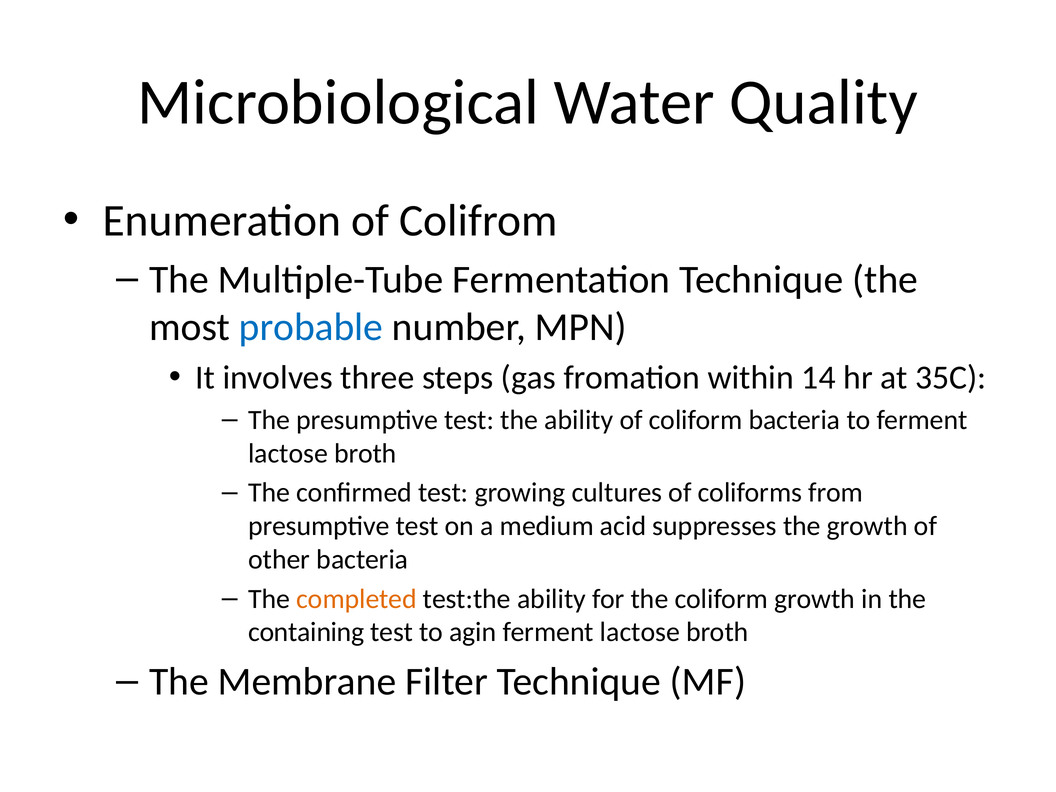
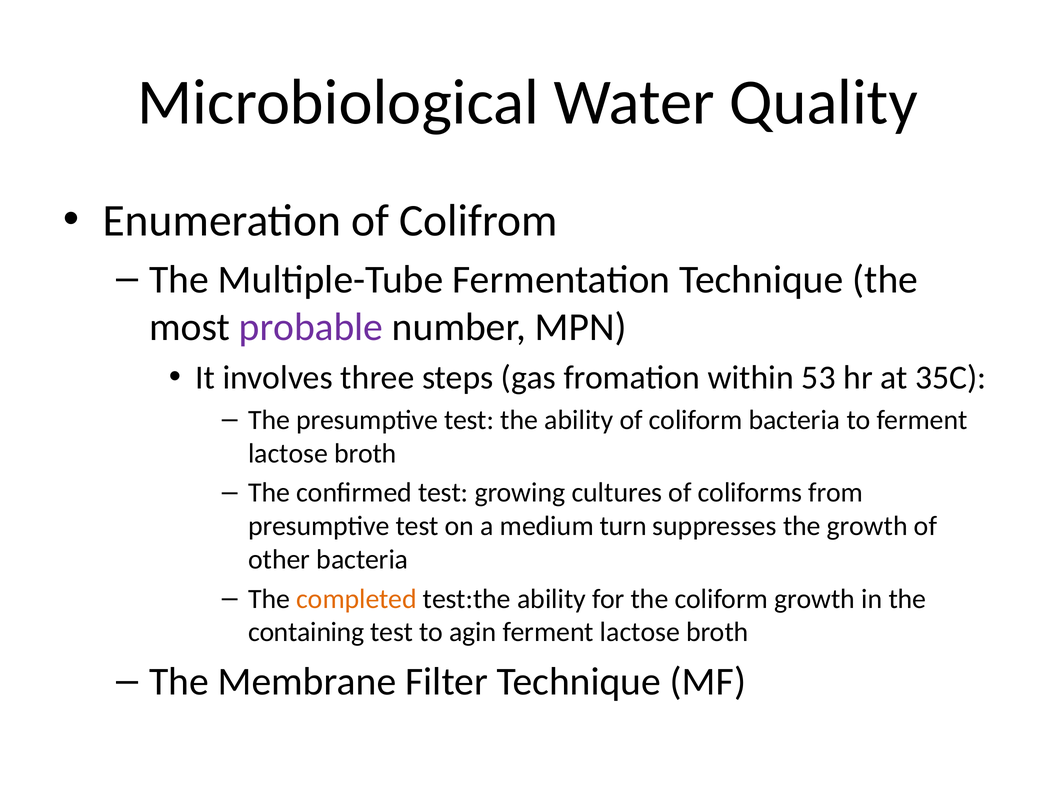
probable colour: blue -> purple
14: 14 -> 53
acid: acid -> turn
